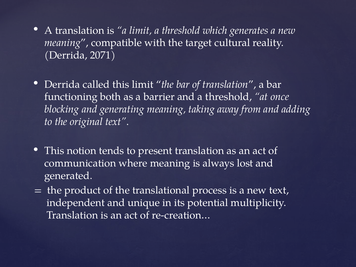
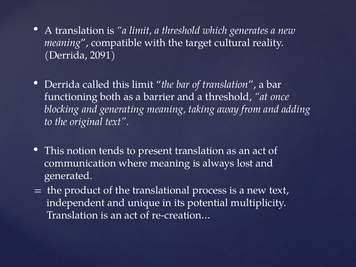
2071: 2071 -> 2091
